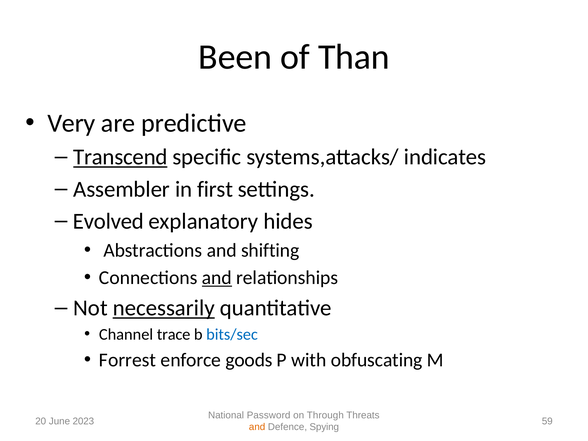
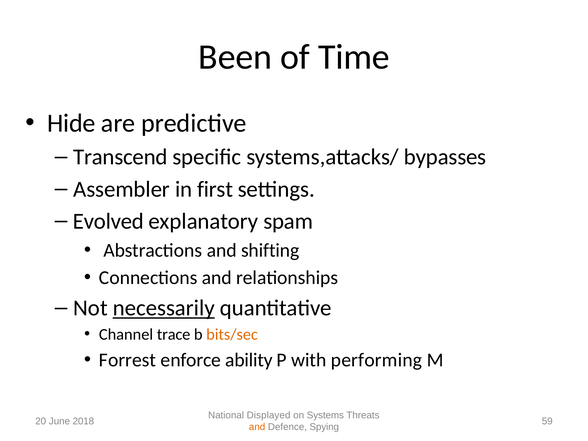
Than: Than -> Time
Very: Very -> Hide
Transcend underline: present -> none
indicates: indicates -> bypasses
hides: hides -> spam
and at (217, 278) underline: present -> none
bits/sec colour: blue -> orange
goods: goods -> ability
obfuscating: obfuscating -> performing
Password: Password -> Displayed
Through: Through -> Systems
2023: 2023 -> 2018
